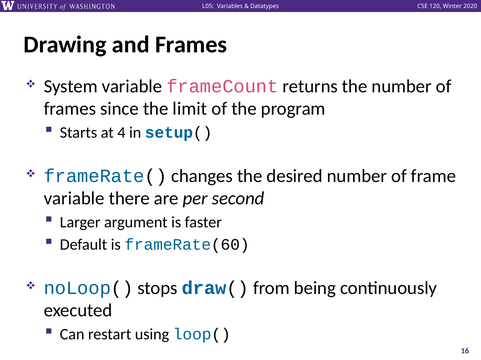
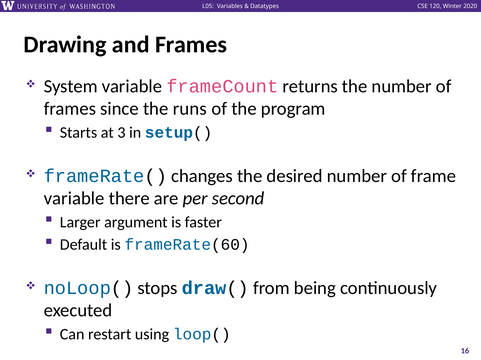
limit: limit -> runs
4: 4 -> 3
